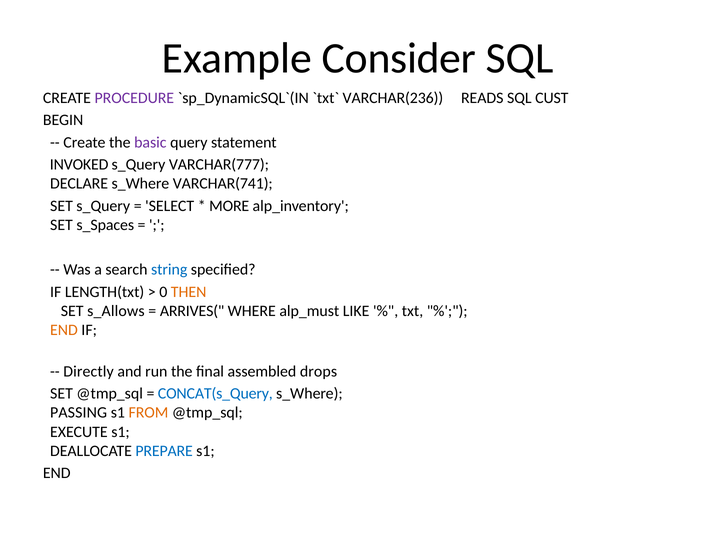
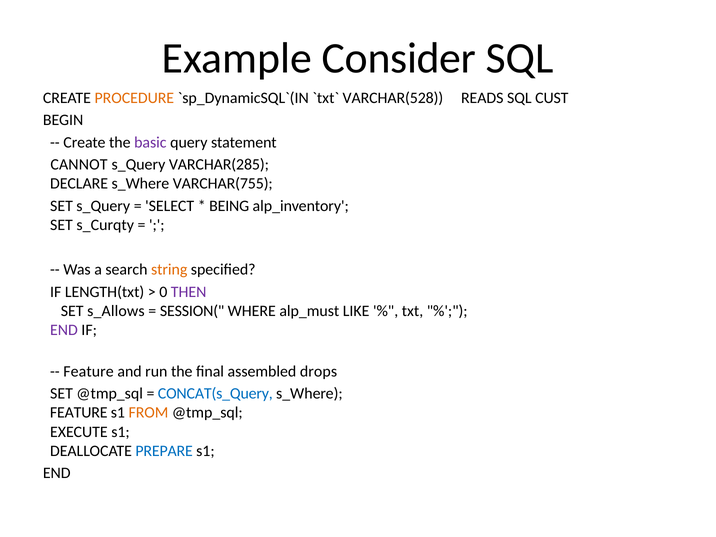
PROCEDURE colour: purple -> orange
VARCHAR(236: VARCHAR(236 -> VARCHAR(528
INVOKED: INVOKED -> CANNOT
VARCHAR(777: VARCHAR(777 -> VARCHAR(285
VARCHAR(741: VARCHAR(741 -> VARCHAR(755
MORE: MORE -> BEING
s_Spaces: s_Spaces -> s_Curqty
string colour: blue -> orange
THEN colour: orange -> purple
ARRIVES(: ARRIVES( -> SESSION(
END at (64, 330) colour: orange -> purple
Directly at (89, 371): Directly -> Feature
PASSING at (79, 413): PASSING -> FEATURE
